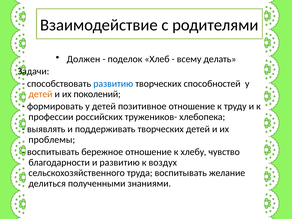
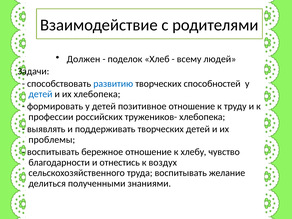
делать: делать -> людей
детей at (40, 94) colour: orange -> blue
их поколений: поколений -> хлебопека
и развитию: развитию -> отнестись
